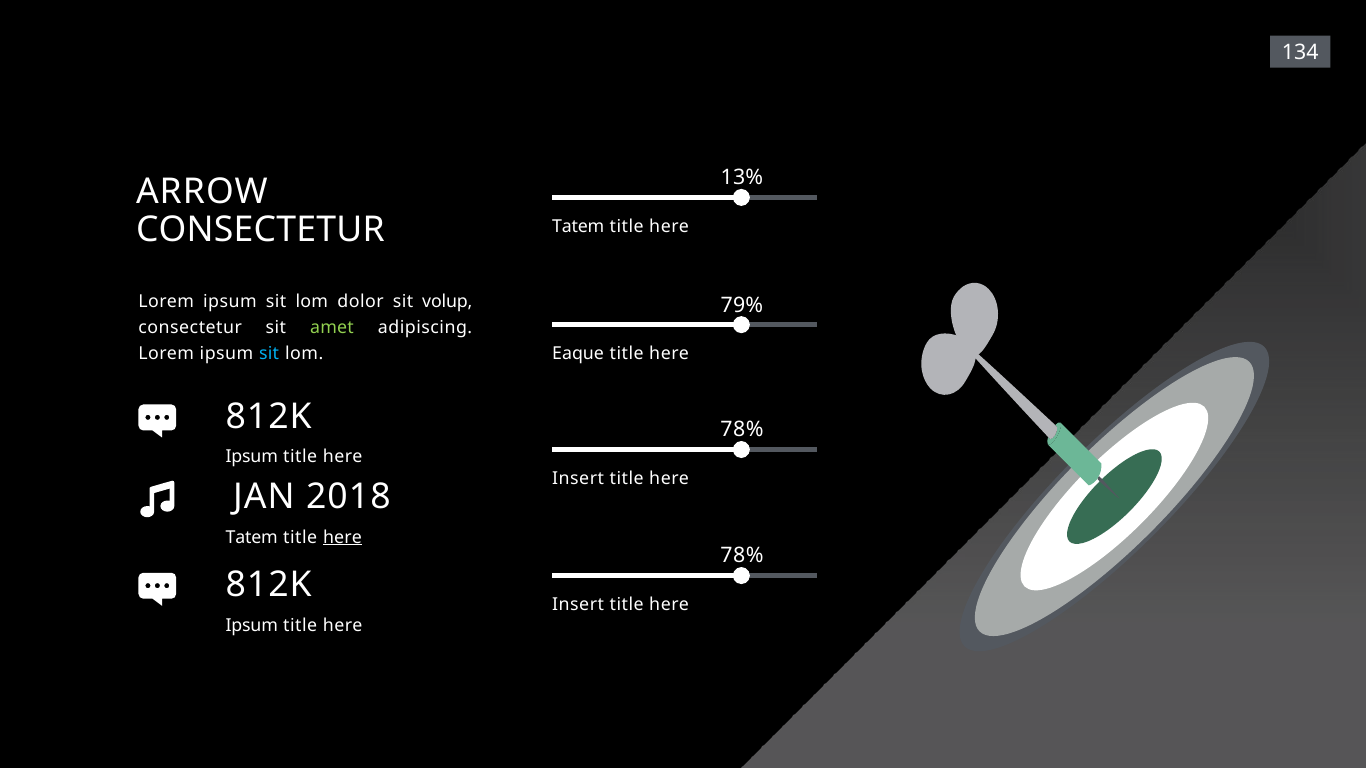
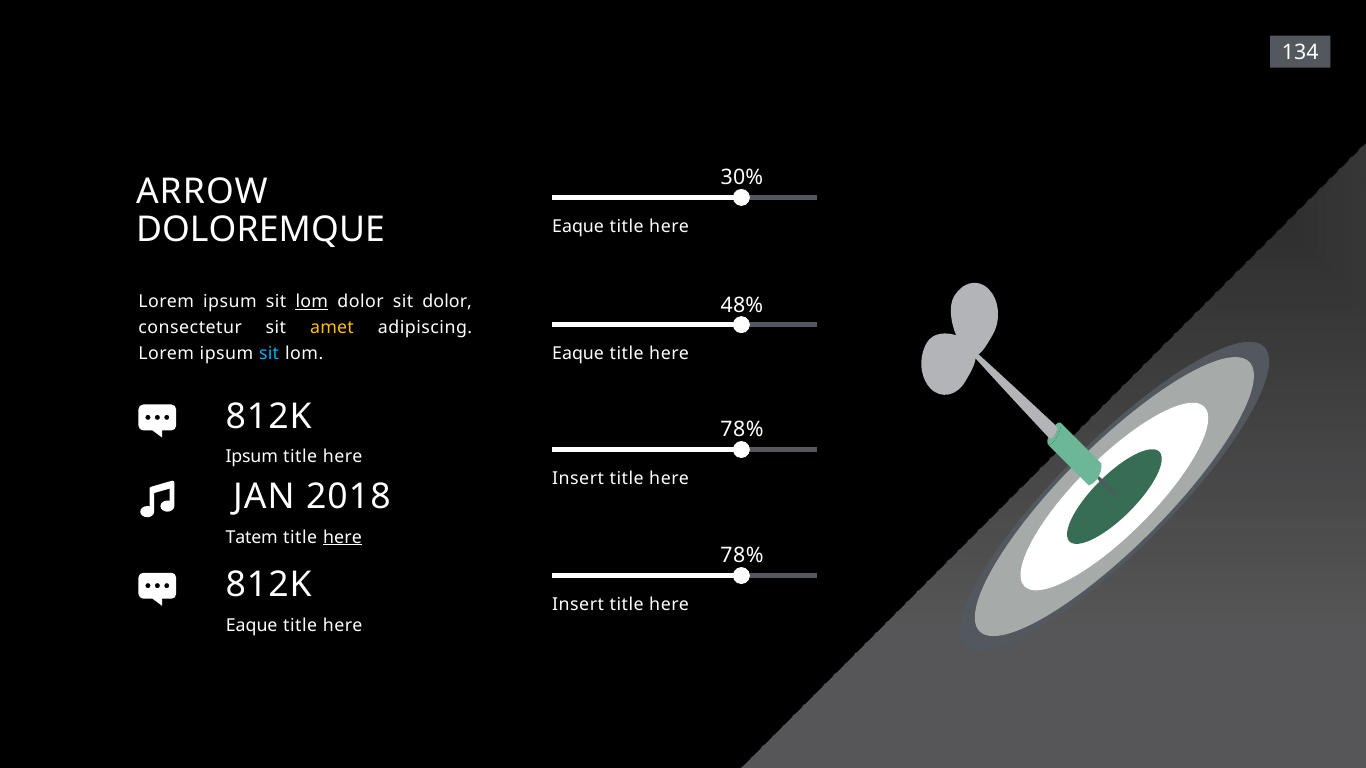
13%: 13% -> 30%
CONSECTETUR at (260, 230): CONSECTETUR -> DOLOREMQUE
Tatem at (578, 226): Tatem -> Eaque
lom at (312, 302) underline: none -> present
sit volup: volup -> dolor
79%: 79% -> 48%
amet colour: light green -> yellow
Ipsum at (252, 626): Ipsum -> Eaque
